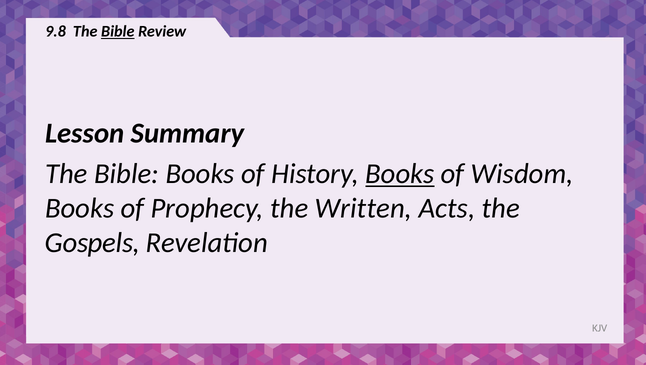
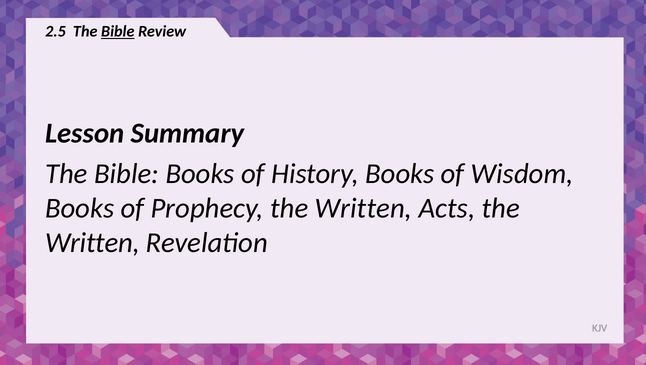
9.8: 9.8 -> 2.5
Books at (400, 173) underline: present -> none
Gospels at (92, 242): Gospels -> Written
